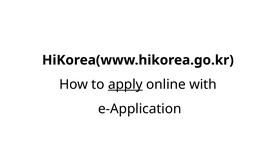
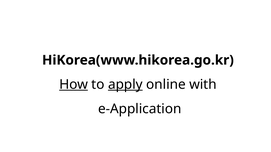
How underline: none -> present
